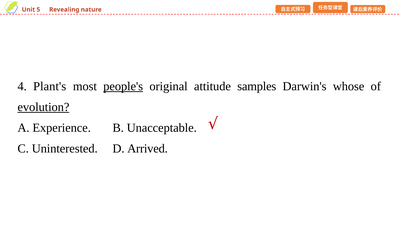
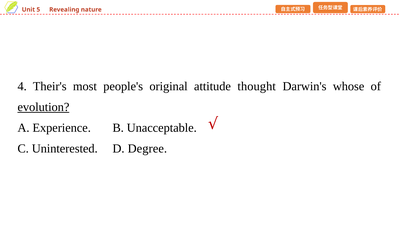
Plant's: Plant's -> Their's
people's underline: present -> none
samples: samples -> thought
Arrived: Arrived -> Degree
